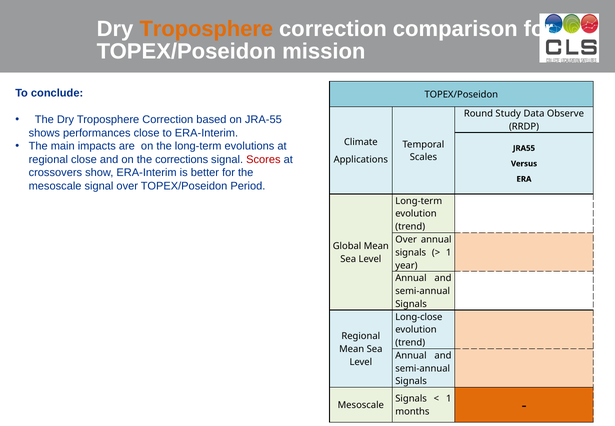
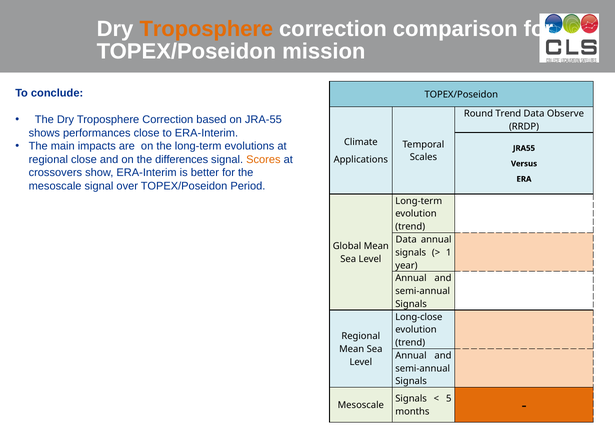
Round Study: Study -> Trend
corrections: corrections -> differences
Scores colour: red -> orange
Over at (406, 239): Over -> Data
1 at (449, 399): 1 -> 5
